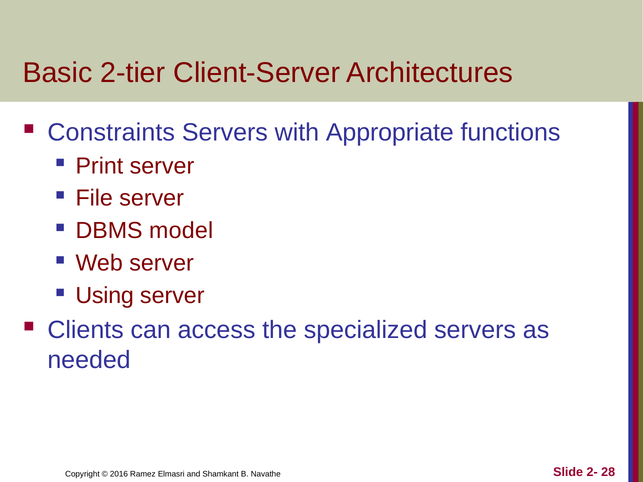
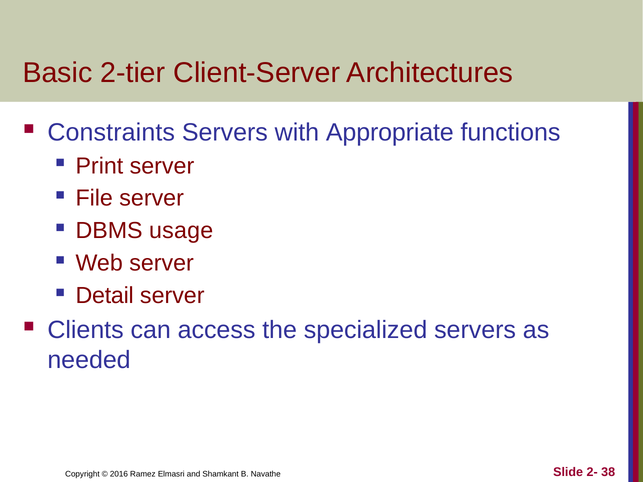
model: model -> usage
Using: Using -> Detail
28: 28 -> 38
